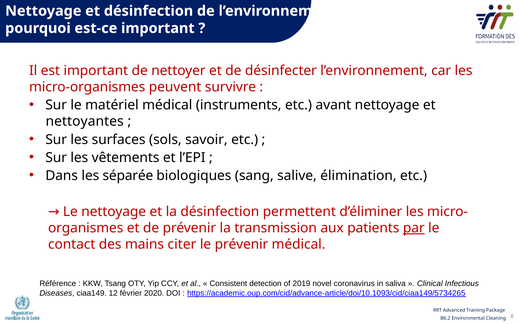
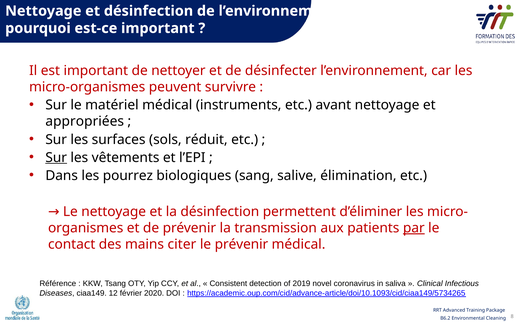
nettoyantes: nettoyantes -> appropriées
savoir: savoir -> réduit
Sur at (56, 158) underline: none -> present
séparée: séparée -> pourrez
